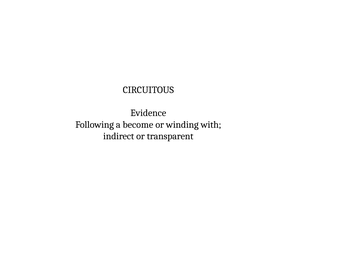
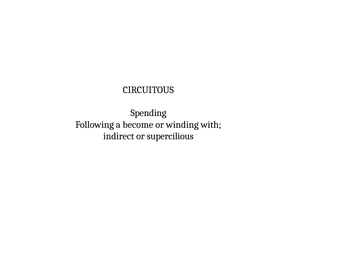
Evidence: Evidence -> Spending
transparent: transparent -> supercilious
